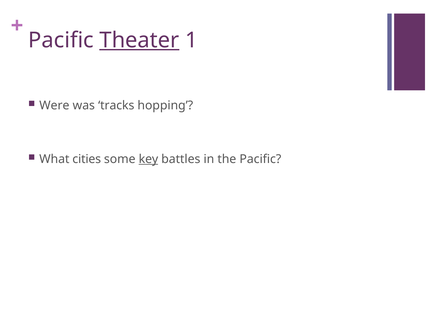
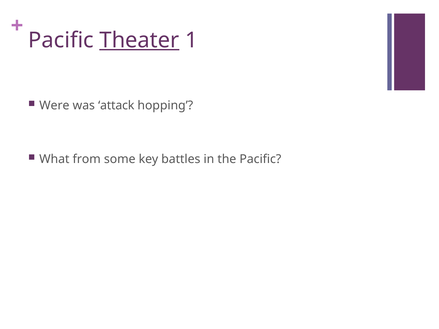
tracks: tracks -> attack
cities: cities -> from
key underline: present -> none
